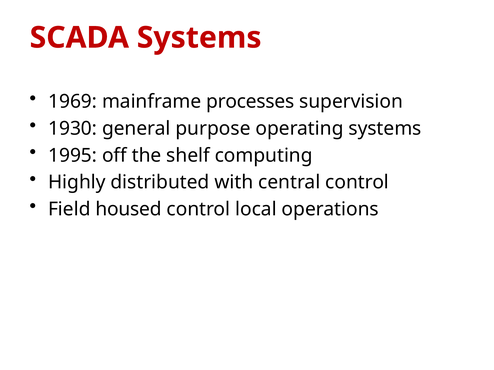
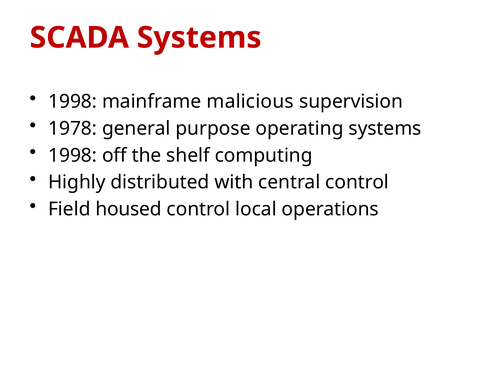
1969 at (73, 102): 1969 -> 1998
processes: processes -> malicious
1930: 1930 -> 1978
1995 at (73, 156): 1995 -> 1998
